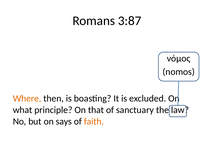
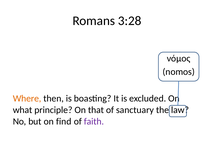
3:87: 3:87 -> 3:28
says: says -> find
faith colour: orange -> purple
